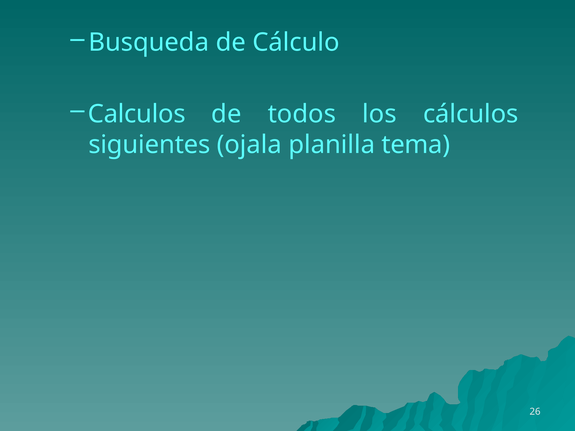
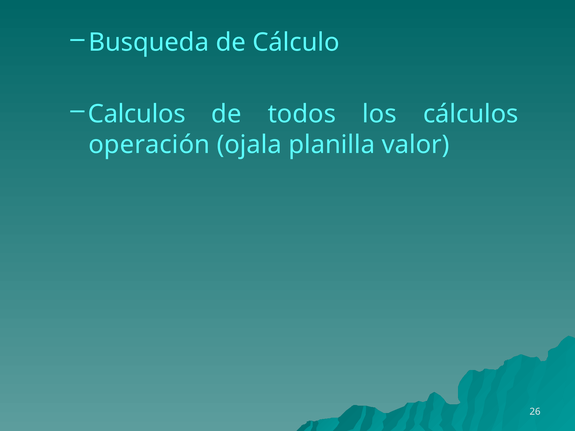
siguientes: siguientes -> operación
tema: tema -> valor
